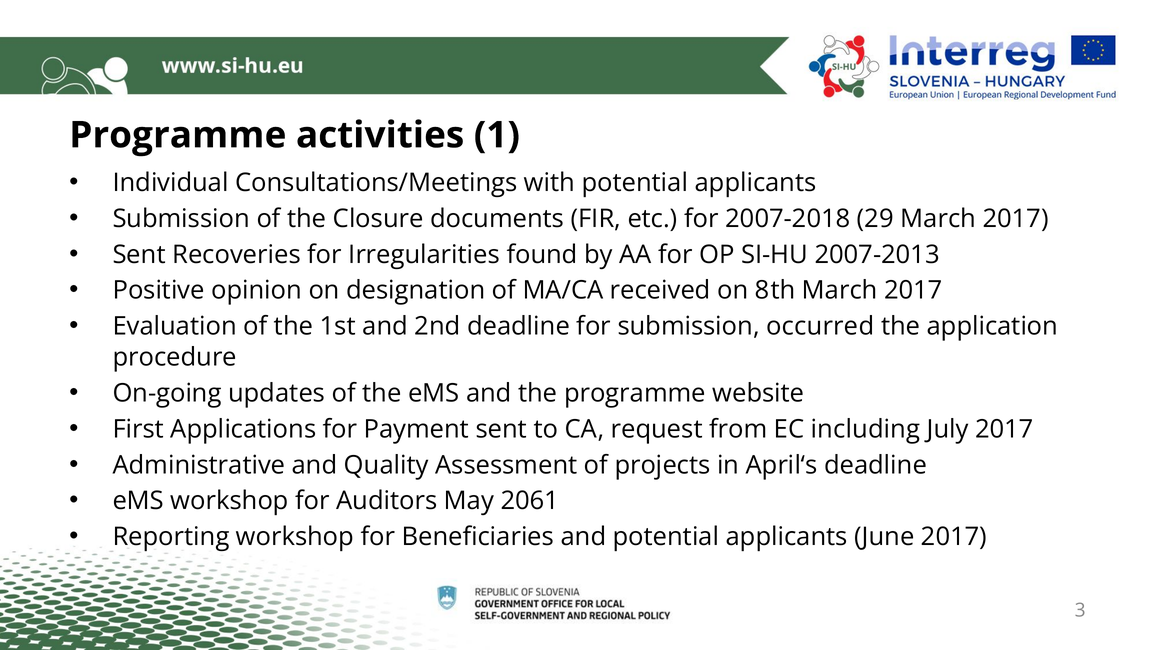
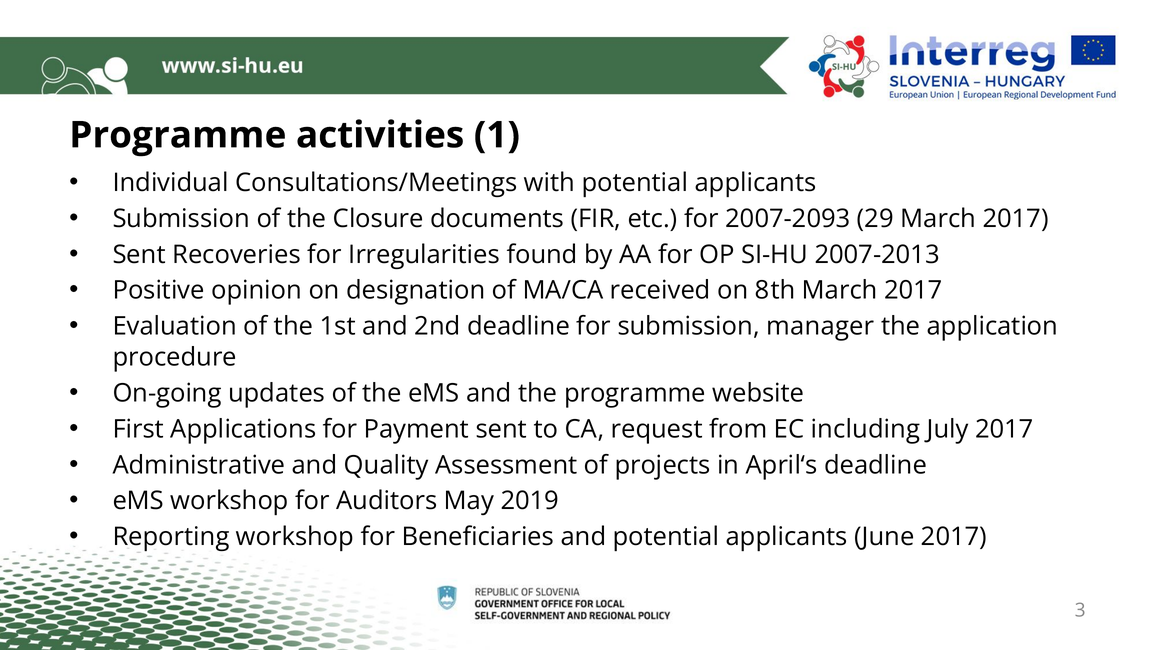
2007-2018: 2007-2018 -> 2007-2093
occurred: occurred -> manager
2061: 2061 -> 2019
